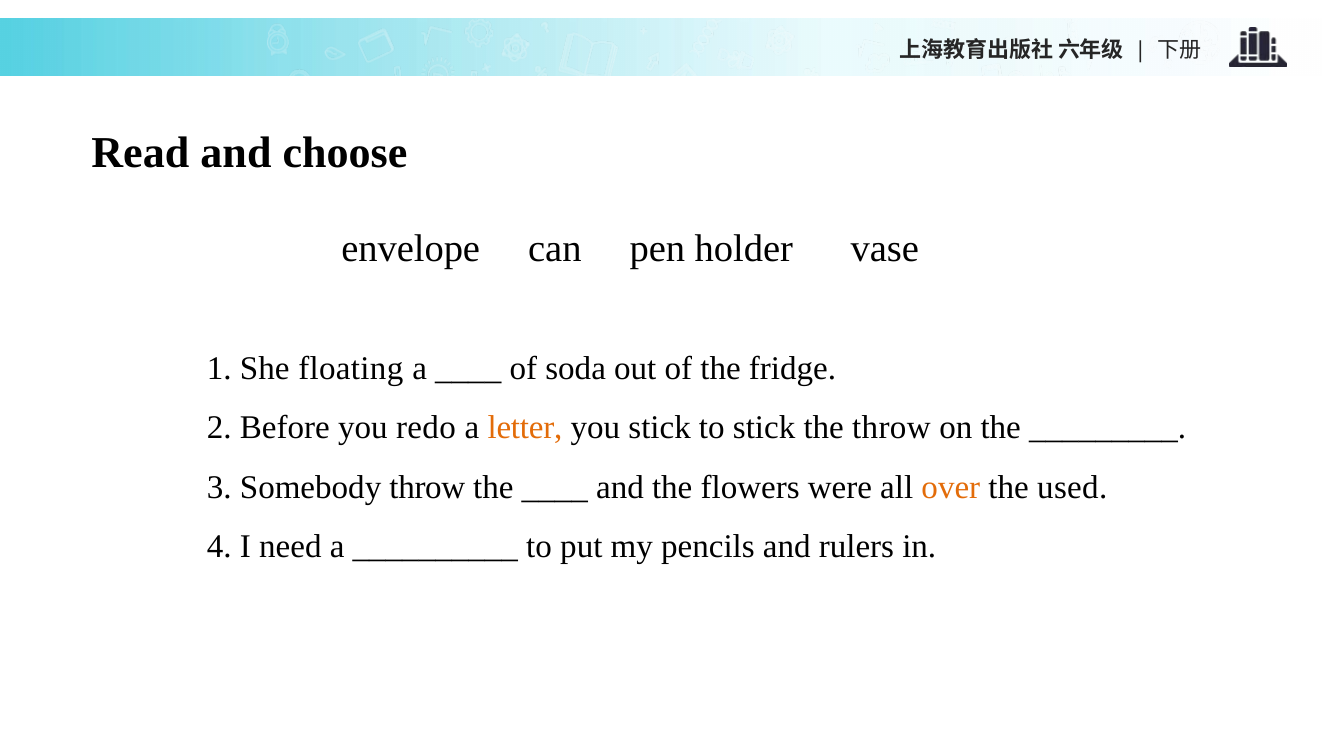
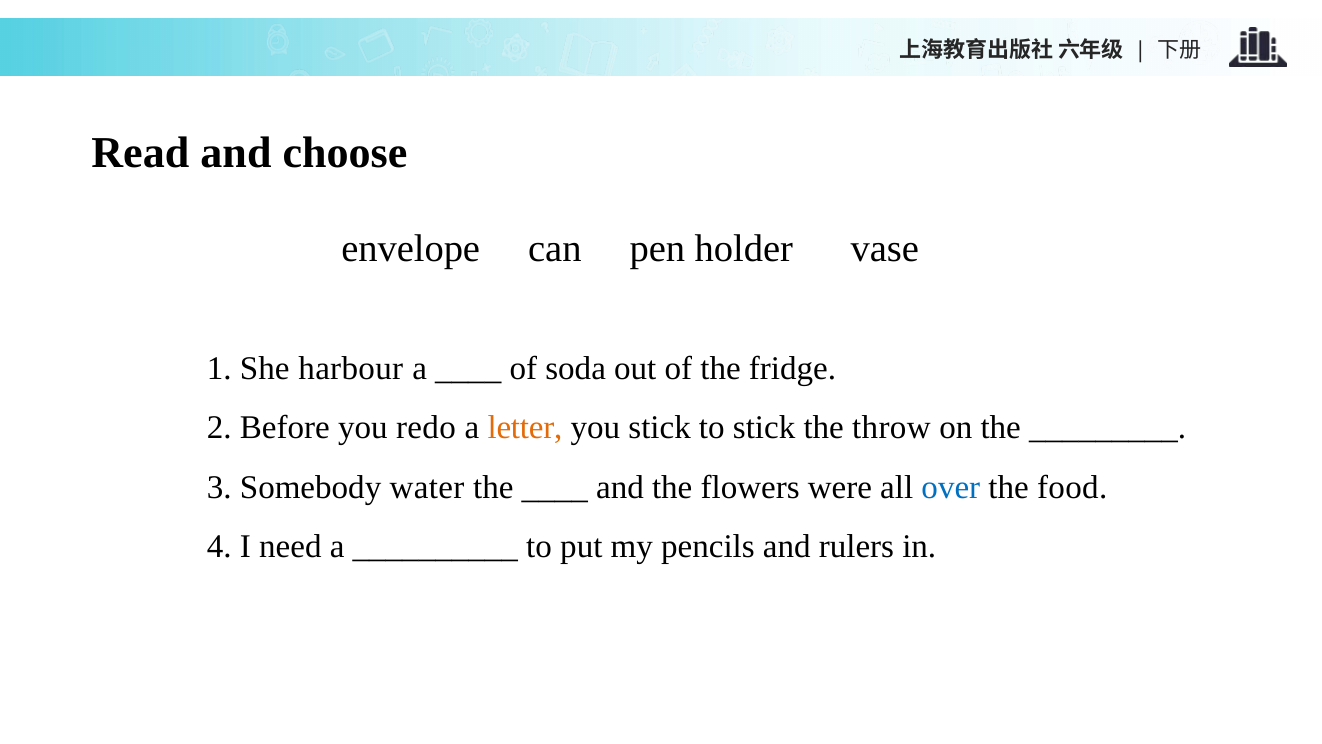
floating: floating -> harbour
Somebody throw: throw -> water
over colour: orange -> blue
used: used -> food
